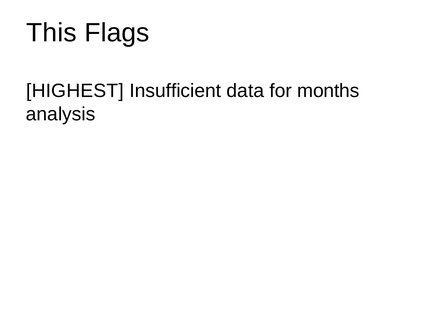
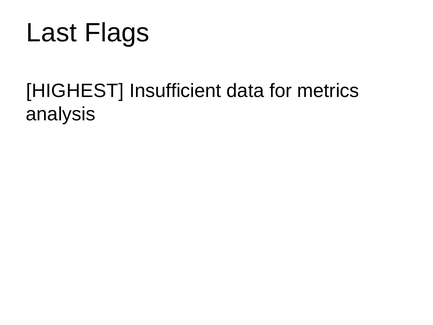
This: This -> Last
months: months -> metrics
